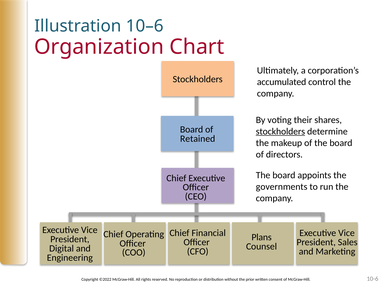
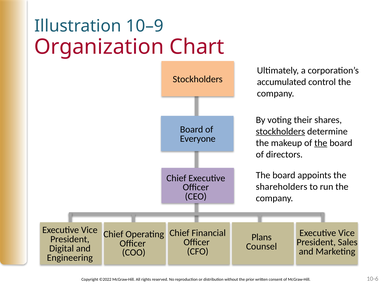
10–6: 10–6 -> 10–9
Retained: Retained -> Everyone
the at (321, 143) underline: none -> present
governments: governments -> shareholders
